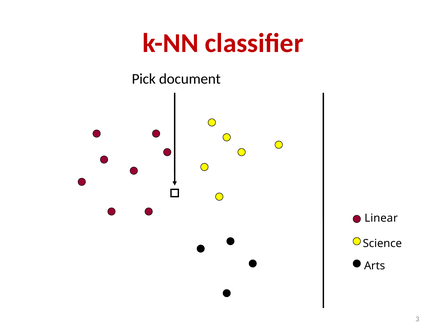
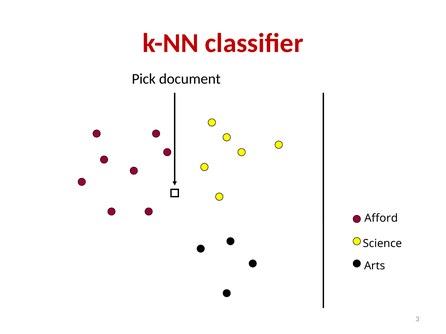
Linear: Linear -> Afford
